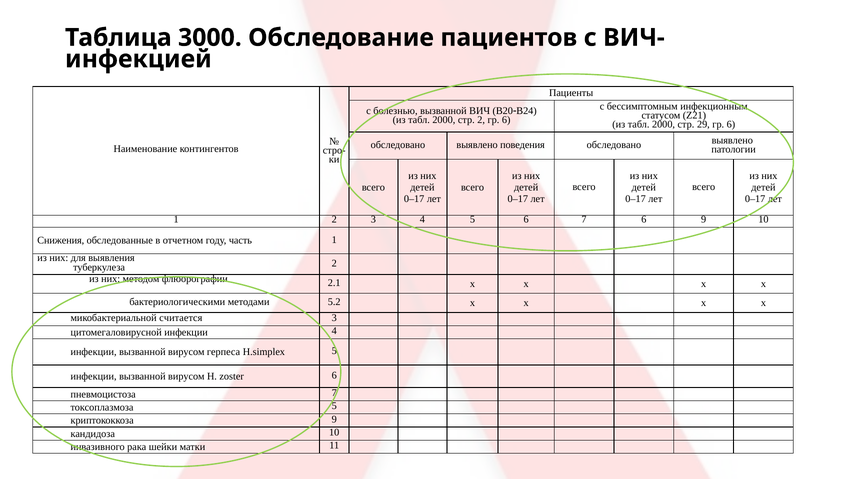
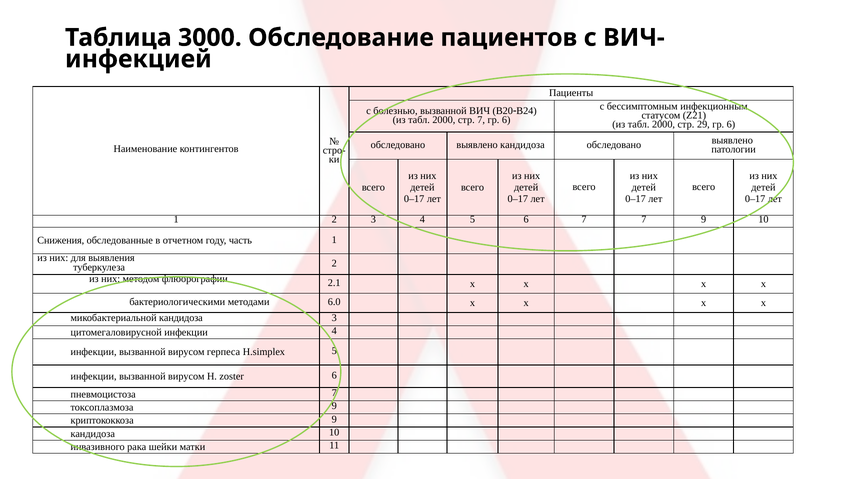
стр 2: 2 -> 7
выявлено поведения: поведения -> кандидоза
7 6: 6 -> 7
5.2: 5.2 -> 6.0
микобактериальной считается: считается -> кандидоза
токсоплазмоза 5: 5 -> 9
